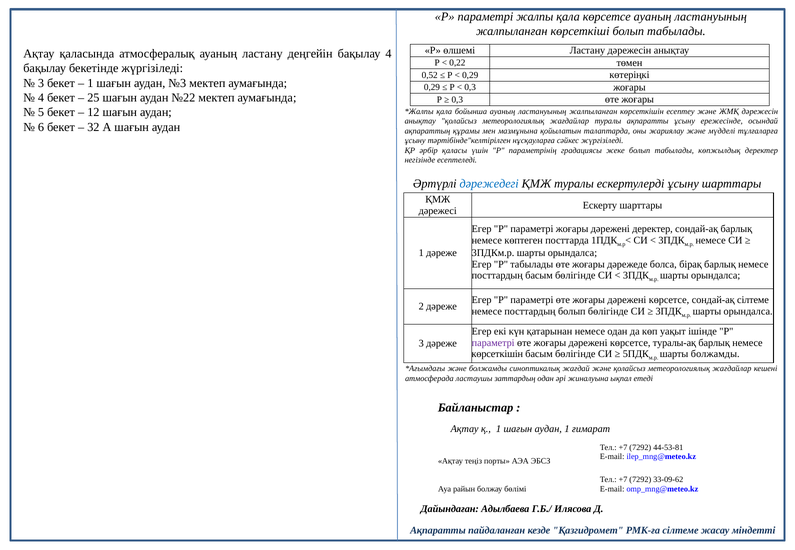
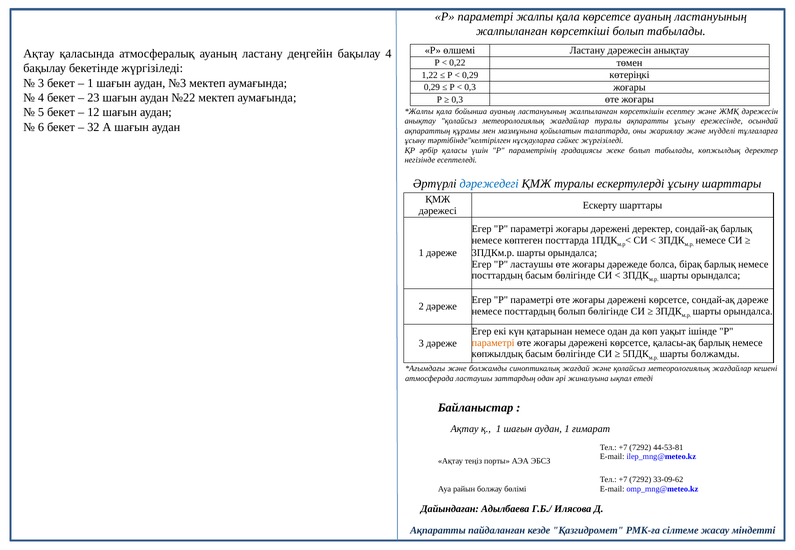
0,52: 0,52 -> 1,22
25: 25 -> 23
P табылады: табылады -> ластаушы
сондай-ақ сілтеме: сілтеме -> дәреже
параметрі at (493, 343) colour: purple -> orange
туралы-ақ: туралы-ақ -> қаласы-ақ
көрсеткішін at (497, 354): көрсеткішін -> көпжылдық
